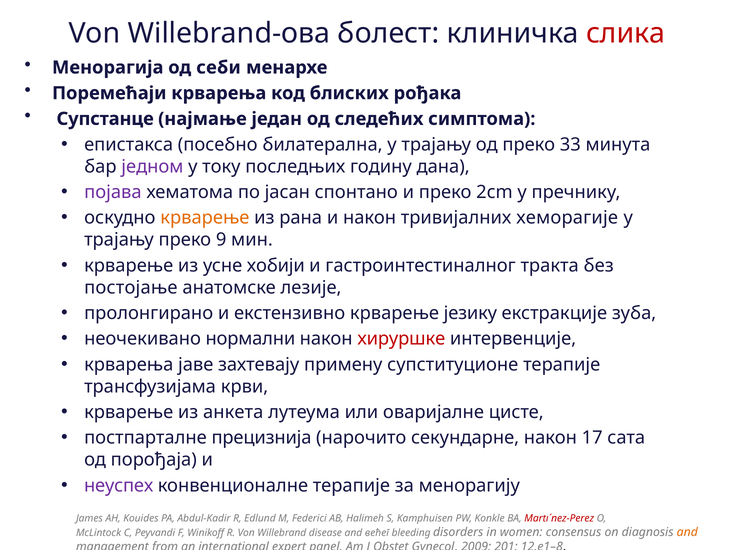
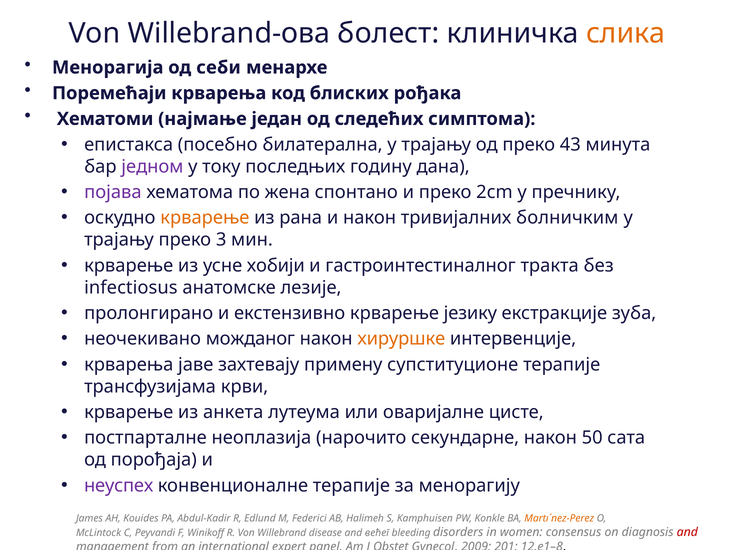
слика colour: red -> orange
Супстанце: Супстанце -> Хематоми
33: 33 -> 43
јасан: јасан -> жена
хеморагије: хеморагије -> болничким
9: 9 -> 3
постојање: постојање -> infectiosus
нормални: нормални -> можданог
хируршке colour: red -> orange
прецизнија: прецизнија -> неоплазија
17: 17 -> 50
Martı´nez-Perez colour: red -> orange
and at (687, 532) colour: orange -> red
